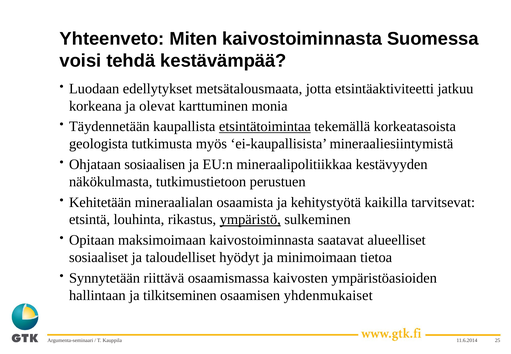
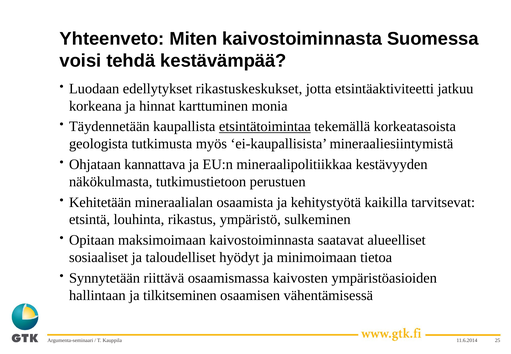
metsätalousmaata: metsätalousmaata -> rikastuskeskukset
olevat: olevat -> hinnat
sosiaalisen: sosiaalisen -> kannattava
ympäristö underline: present -> none
yhdenmukaiset: yhdenmukaiset -> vähentämisessä
